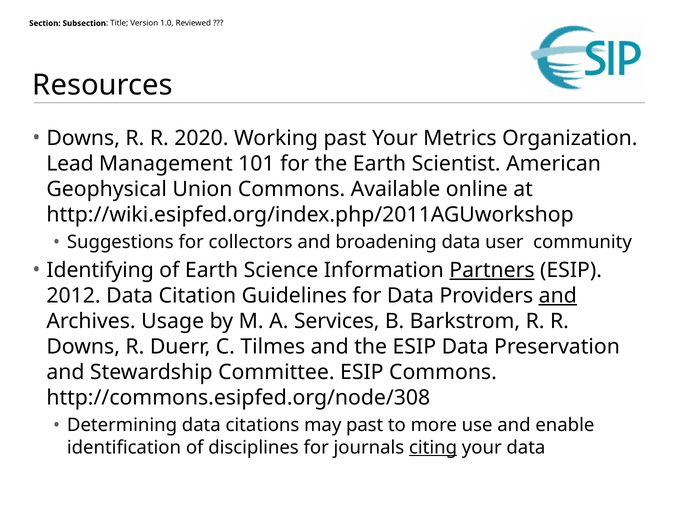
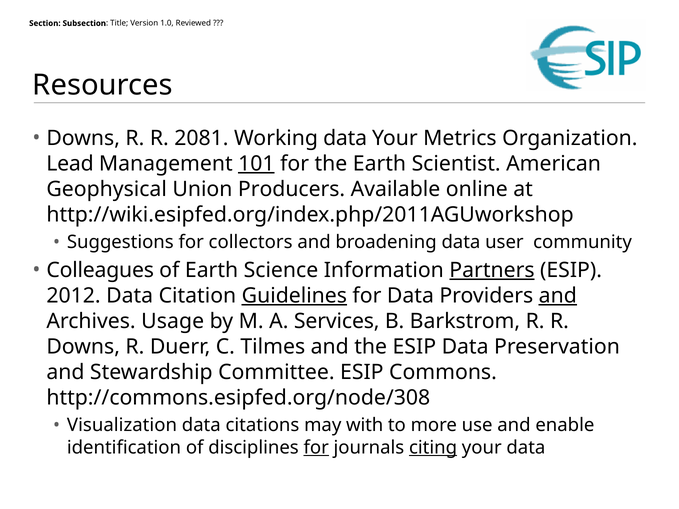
2020: 2020 -> 2081
Working past: past -> data
101 underline: none -> present
Union Commons: Commons -> Producers
Identifying: Identifying -> Colleagues
Guidelines underline: none -> present
Determining: Determining -> Visualization
may past: past -> with
for at (316, 448) underline: none -> present
